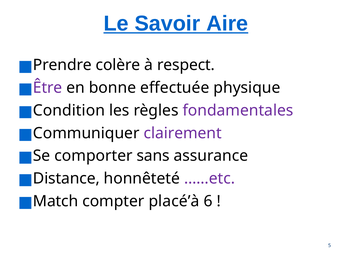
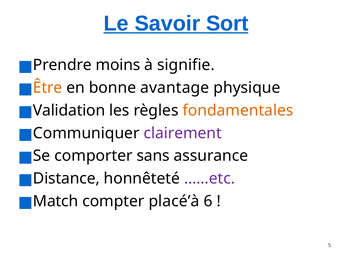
Aire: Aire -> Sort
colère: colère -> moins
respect: respect -> signifie
Être colour: purple -> orange
effectuée: effectuée -> avantage
Condition: Condition -> Validation
fondamentales colour: purple -> orange
